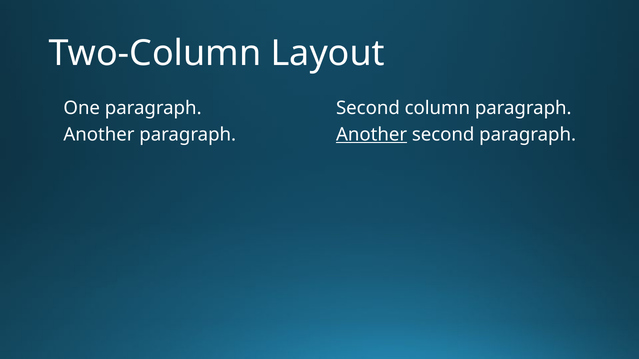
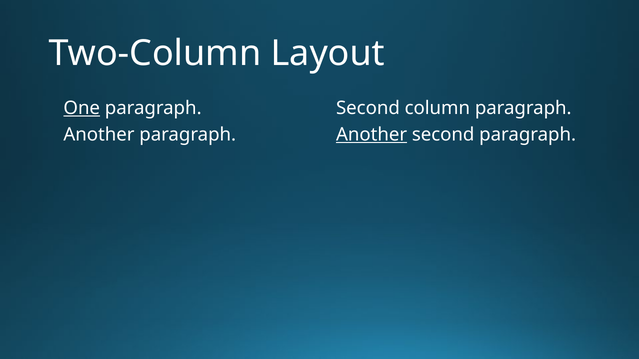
One underline: none -> present
